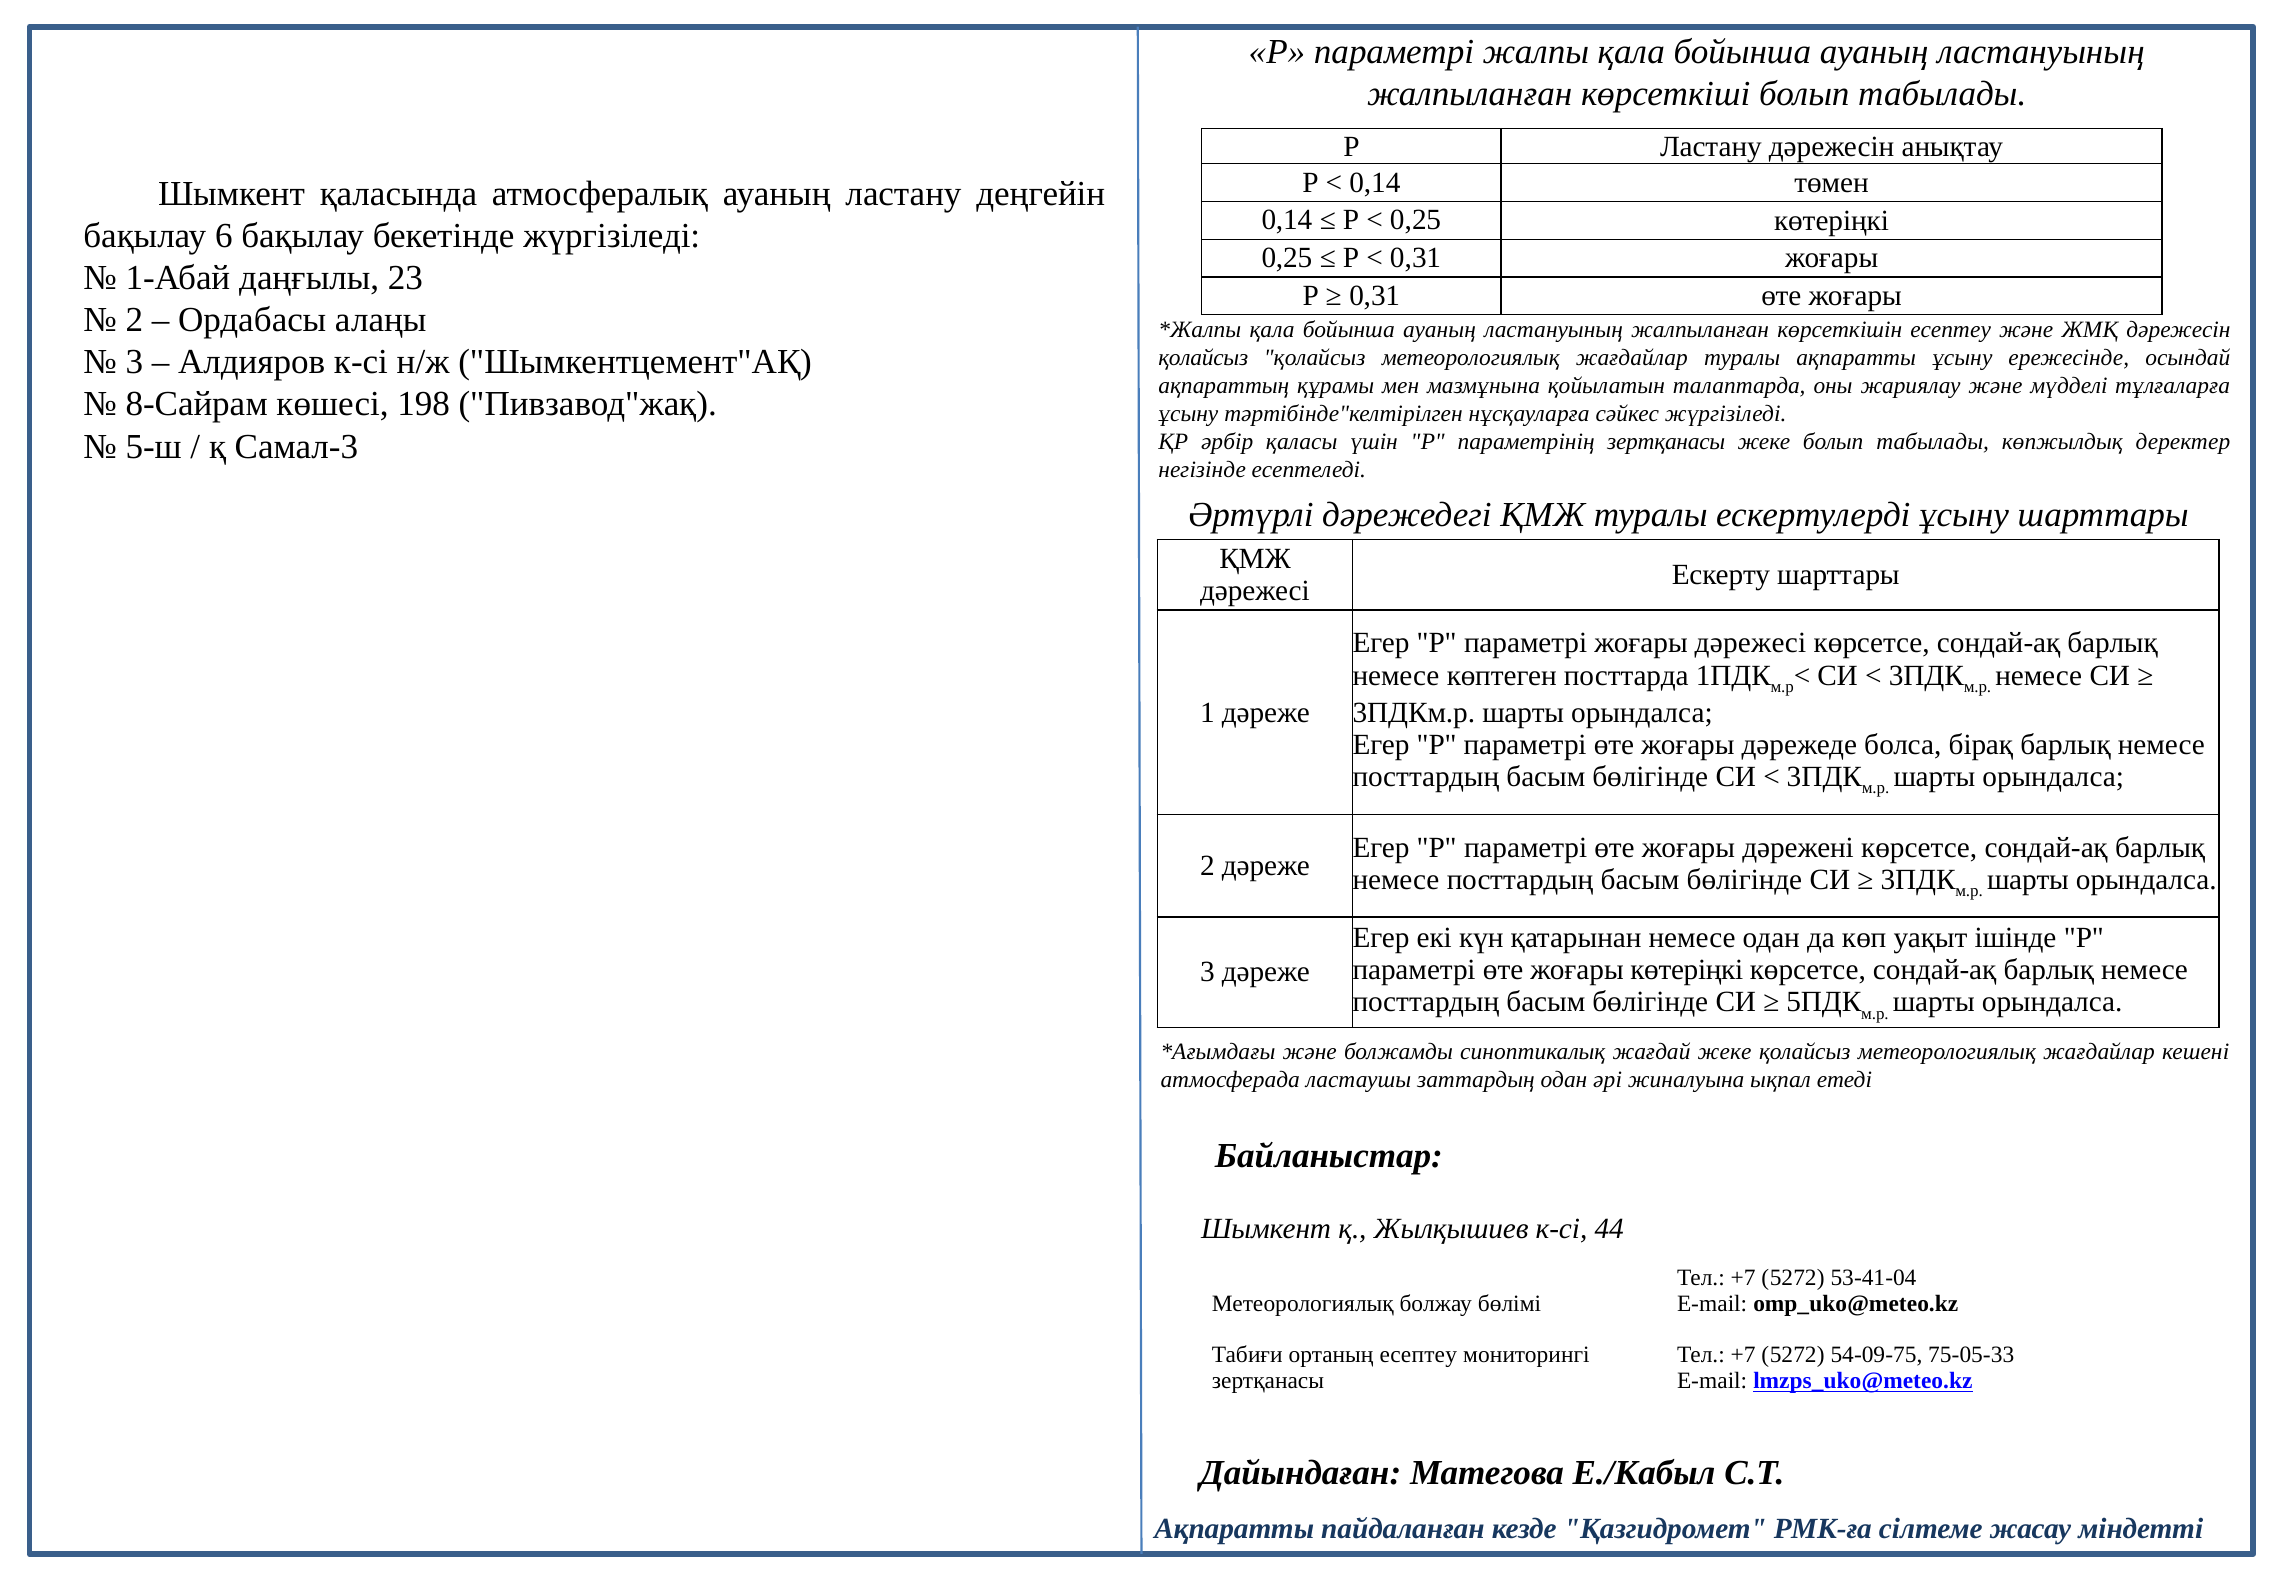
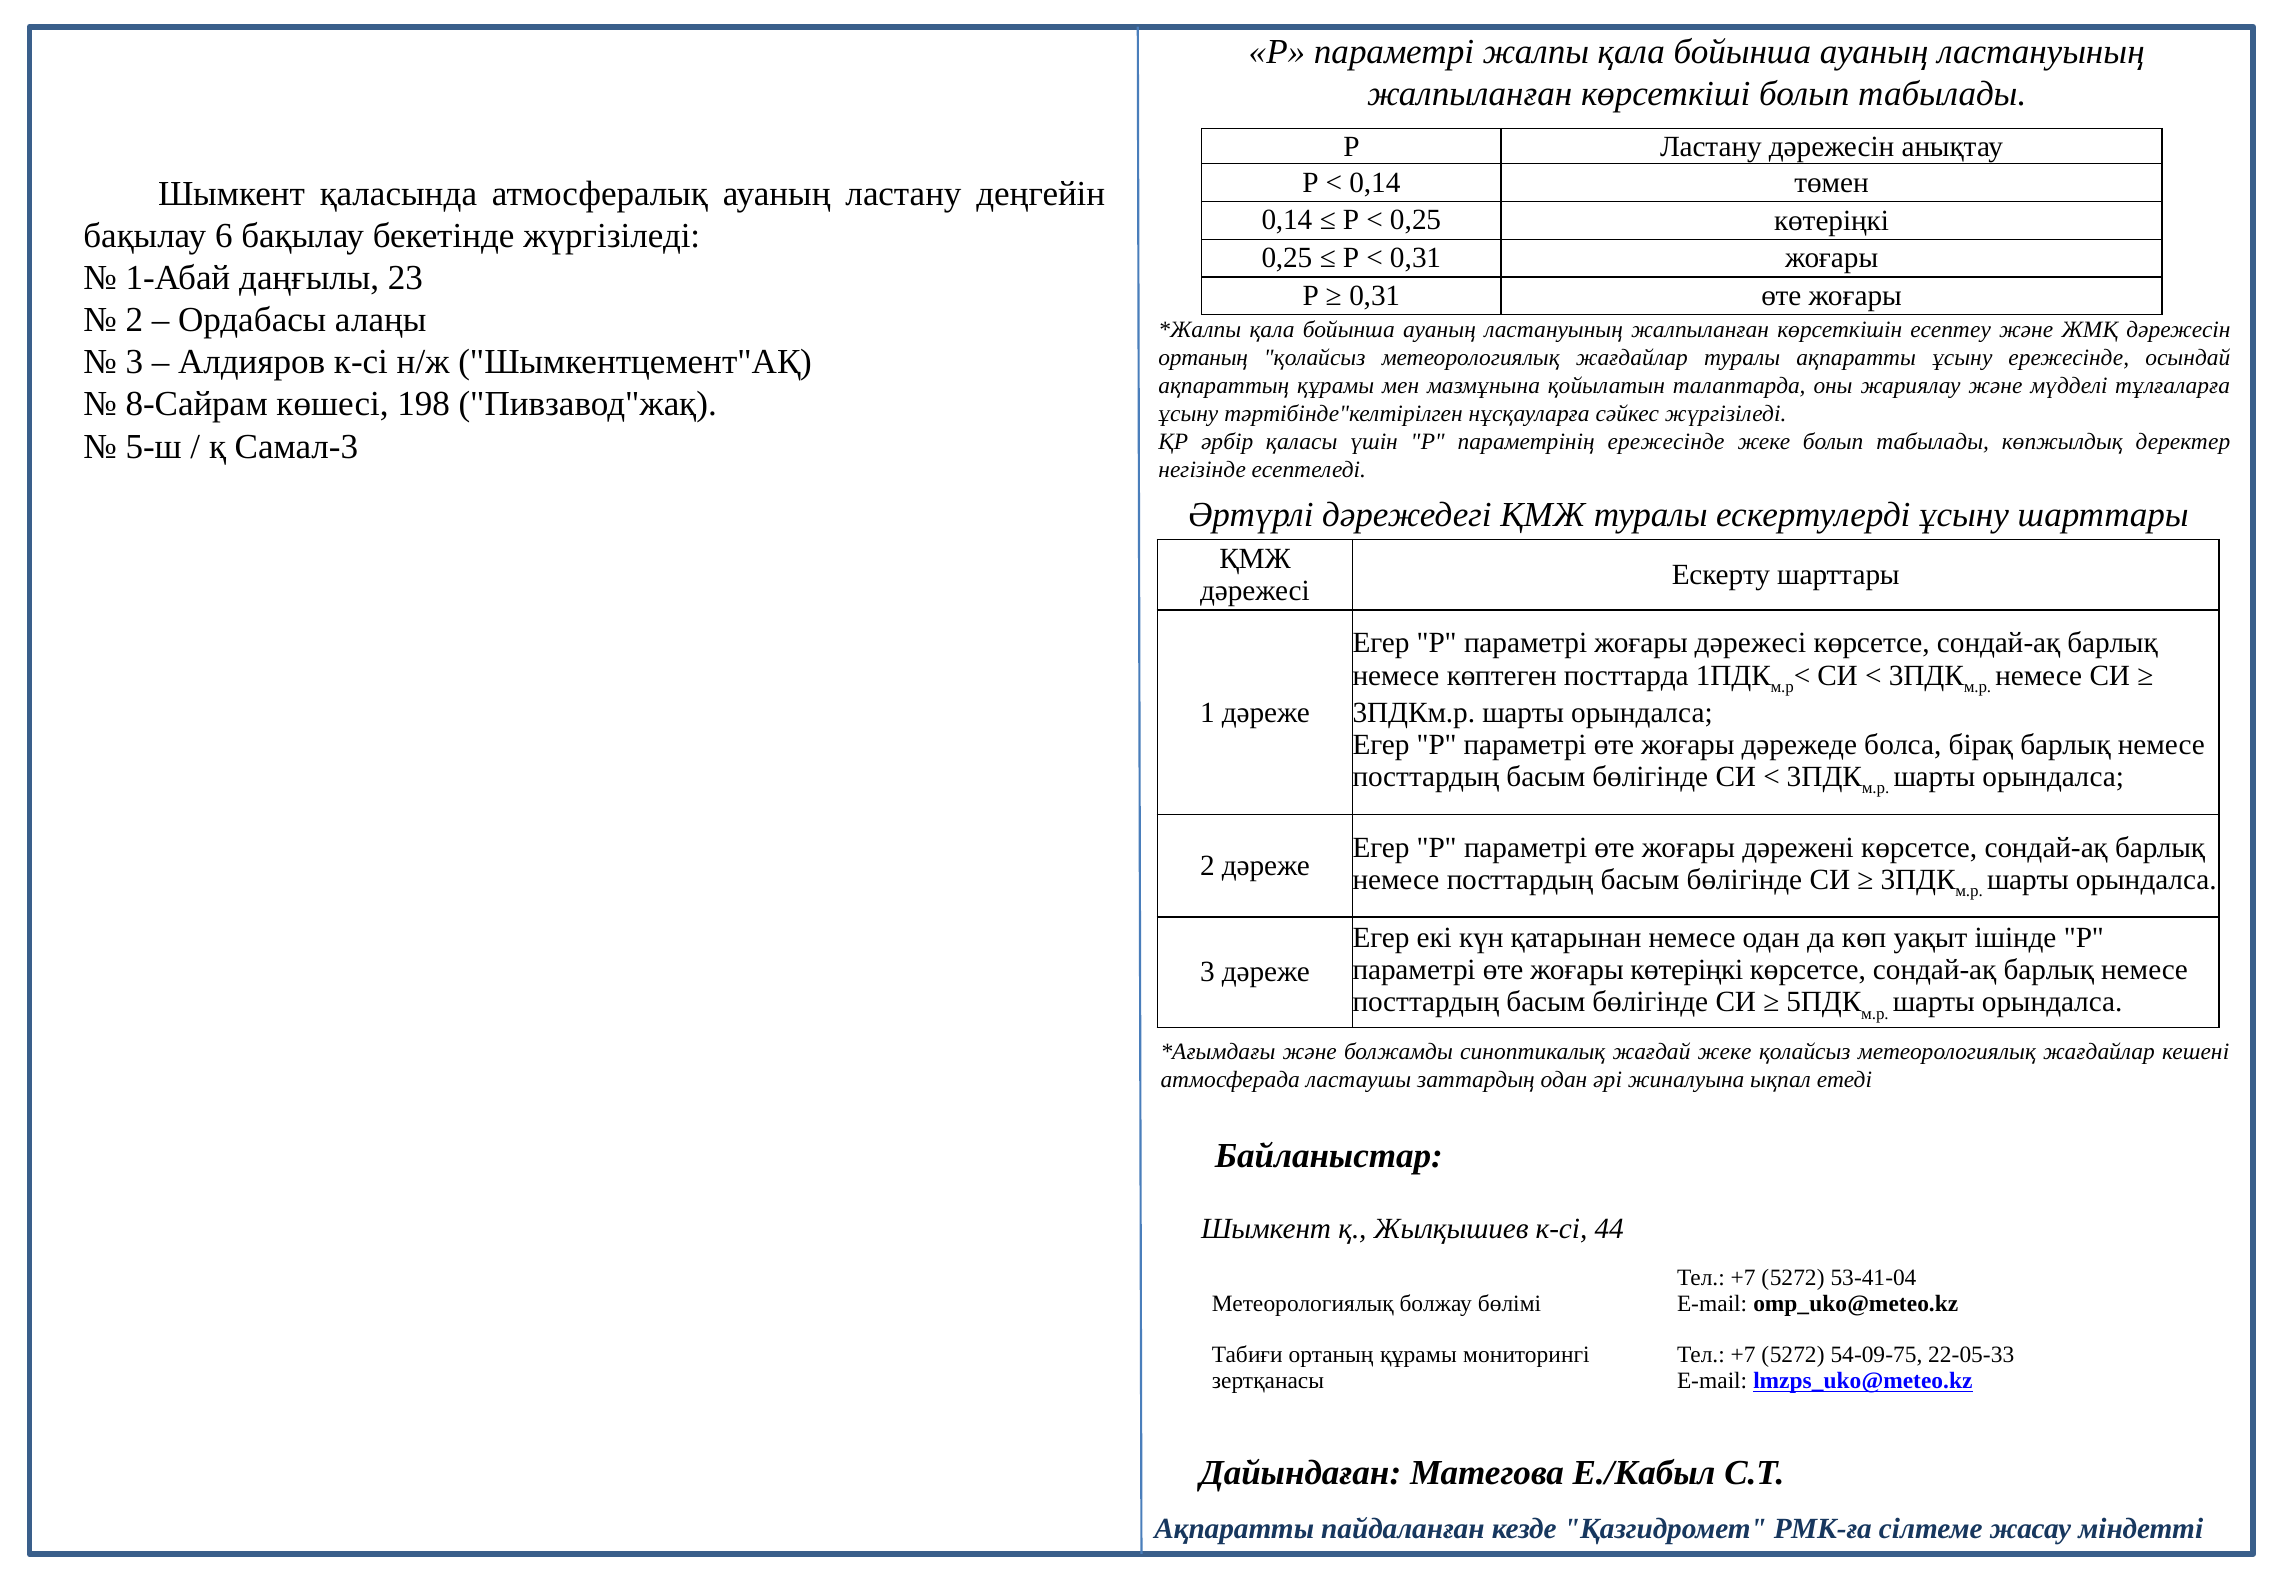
қолайсыз at (1203, 358): қолайсыз -> ортаның
параметрінің зертқанасы: зертқанасы -> ережесінде
ортаның есептеу: есептеу -> құрамы
75-05-33: 75-05-33 -> 22-05-33
